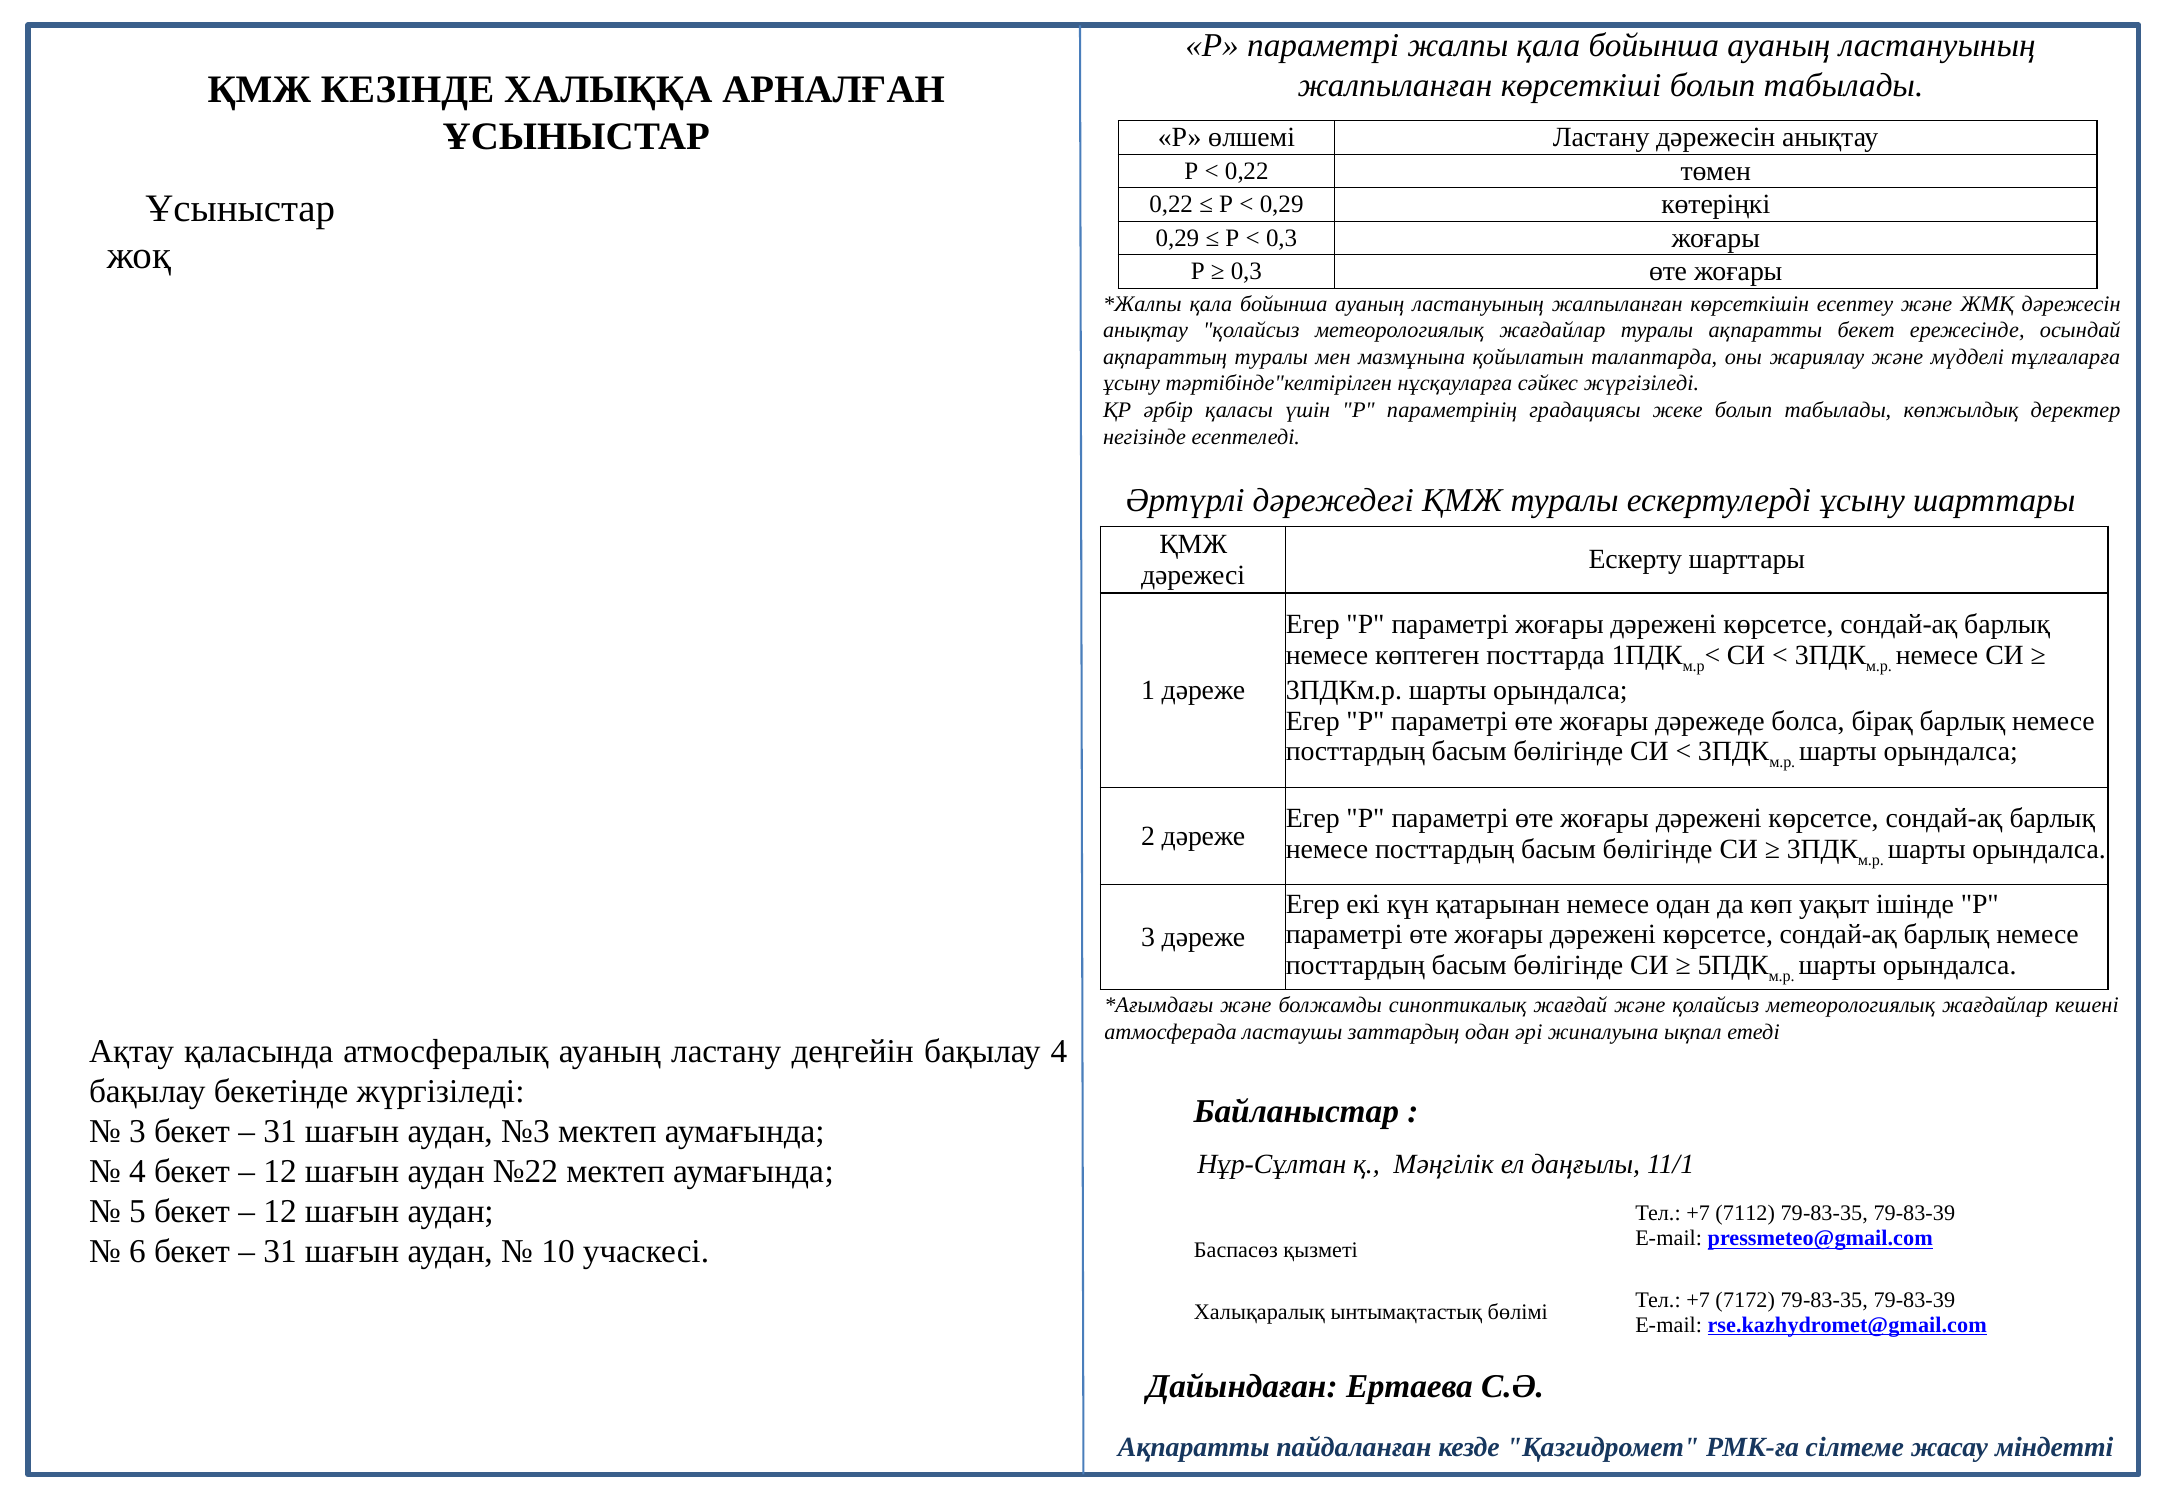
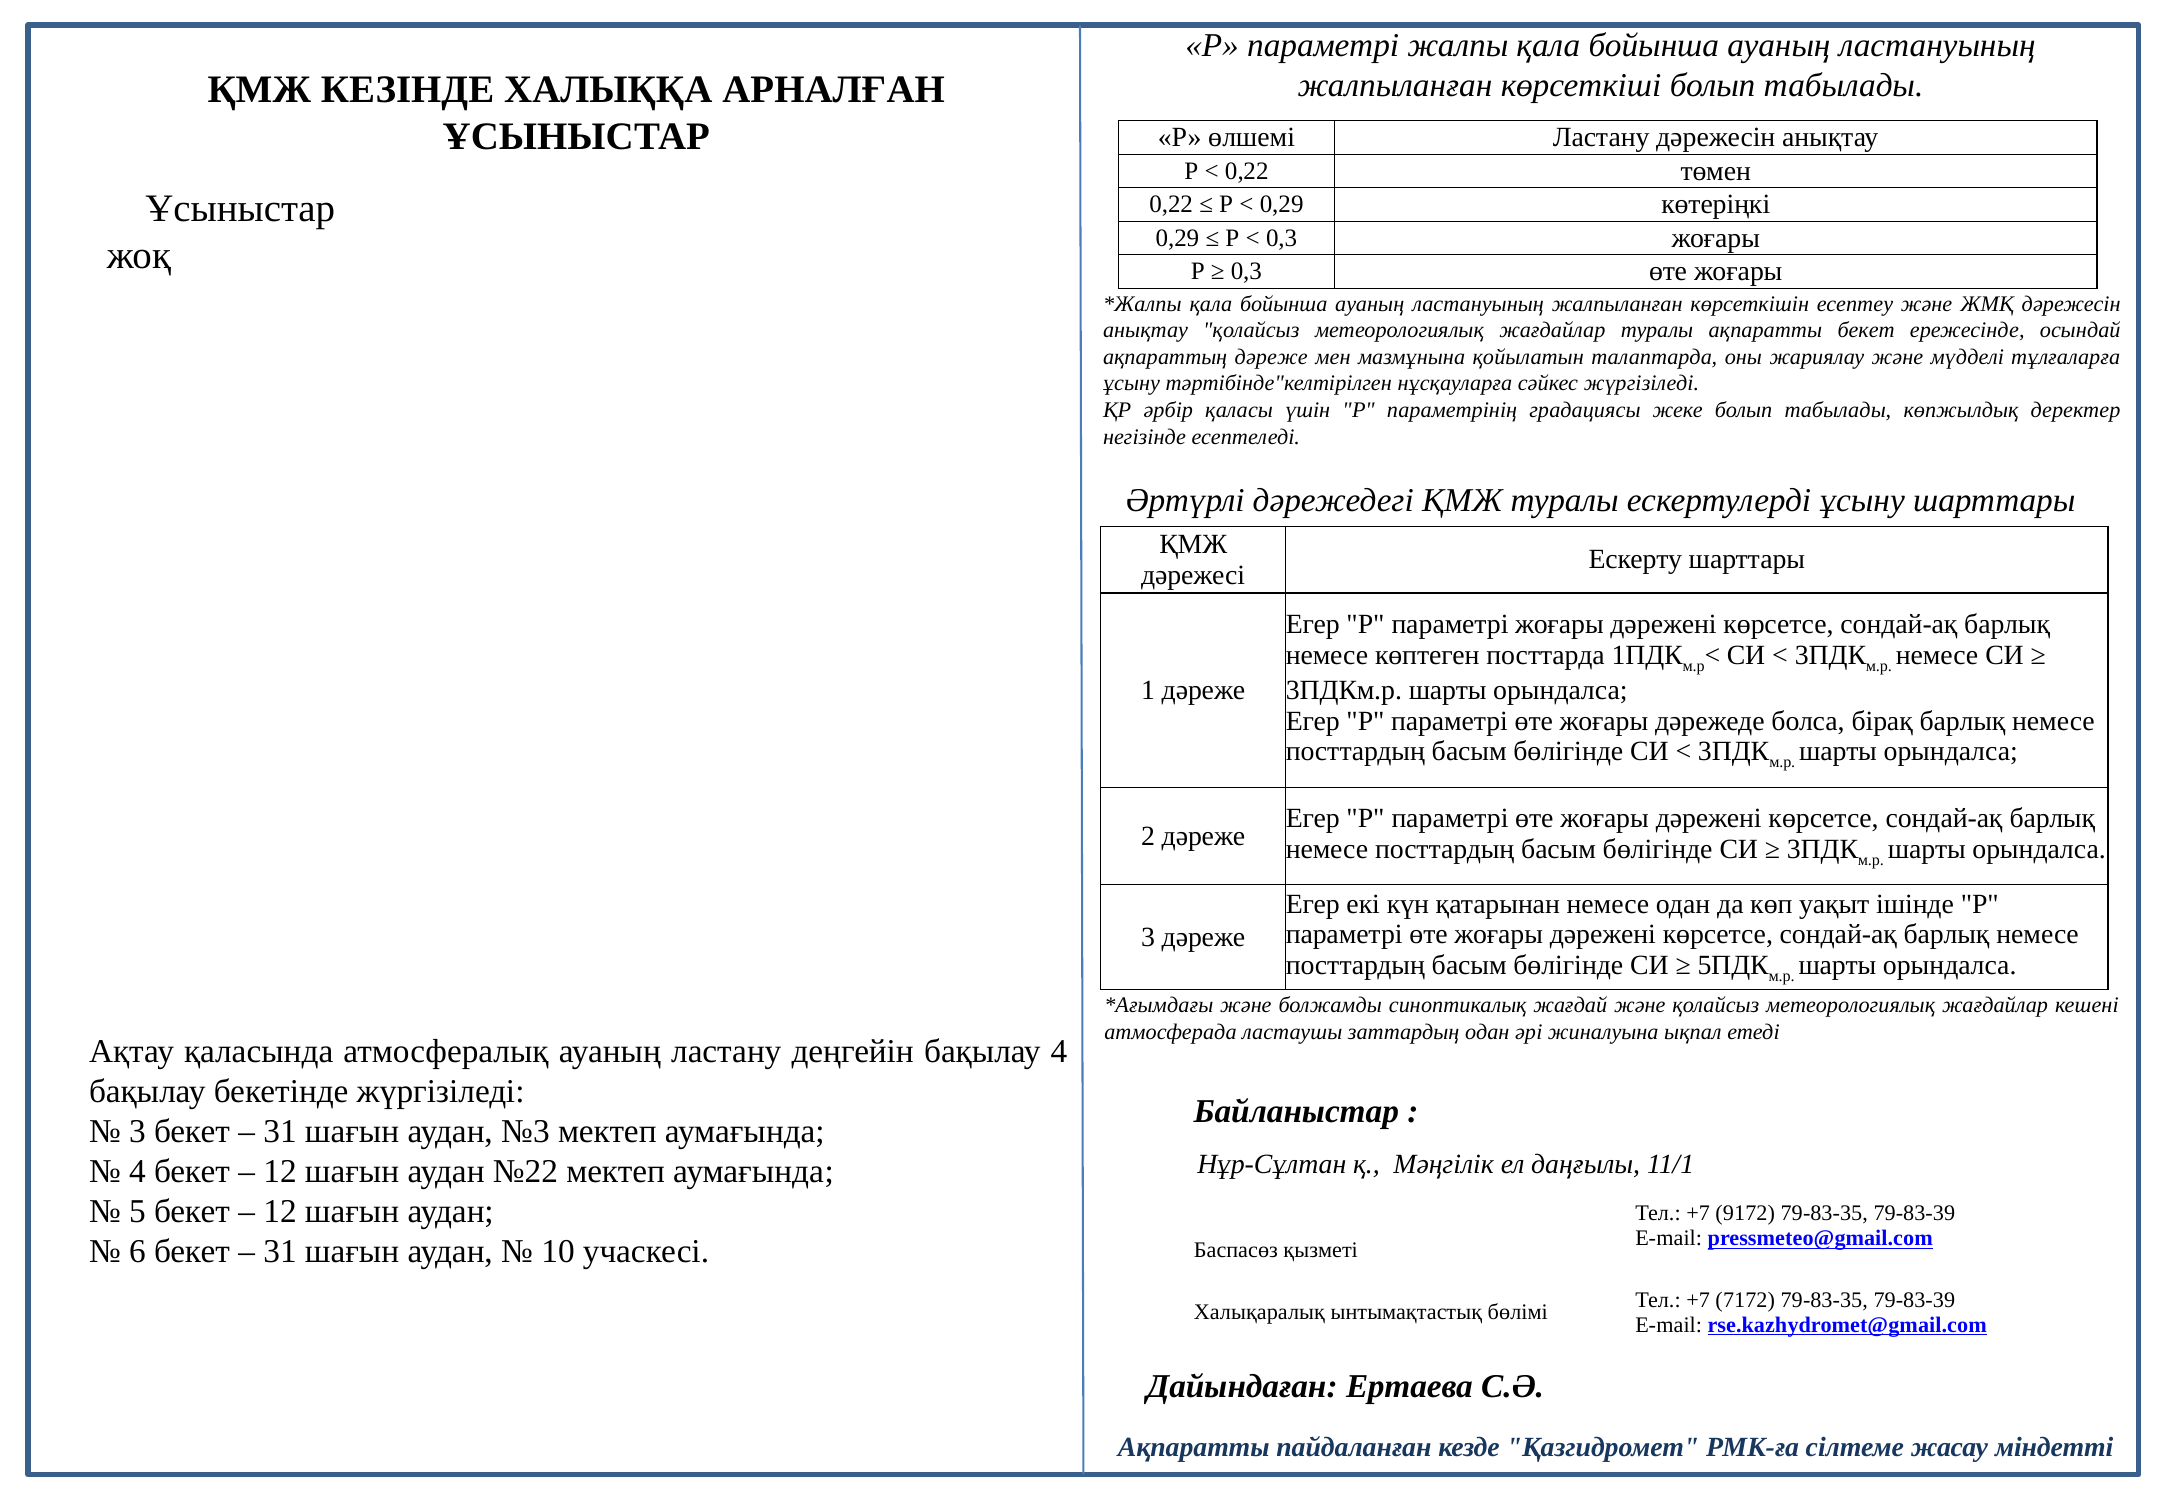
ақпараттың туралы: туралы -> дәреже
7112: 7112 -> 9172
